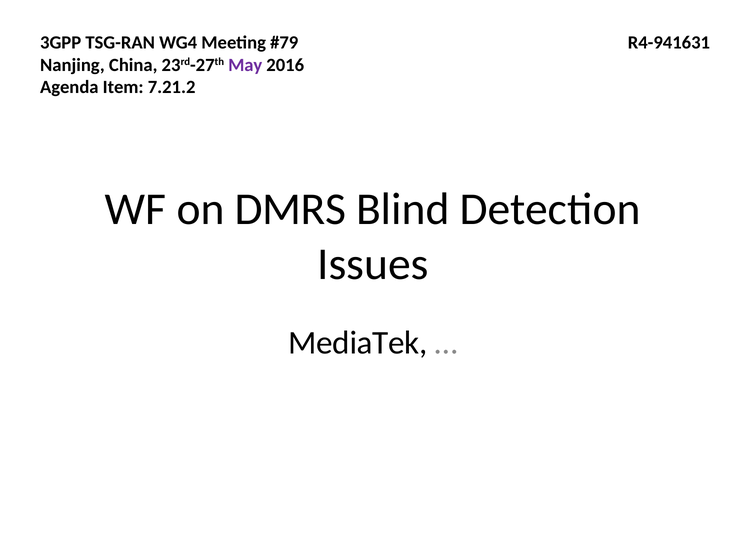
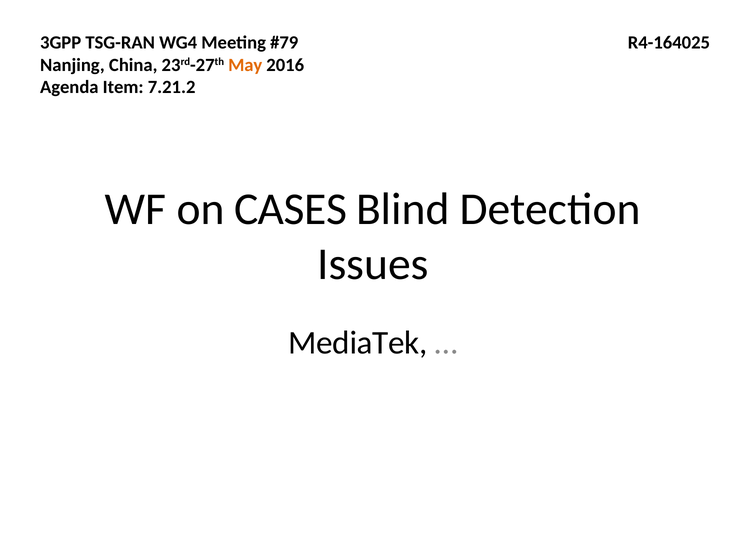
R4-941631: R4-941631 -> R4-164025
May colour: purple -> orange
DMRS: DMRS -> CASES
